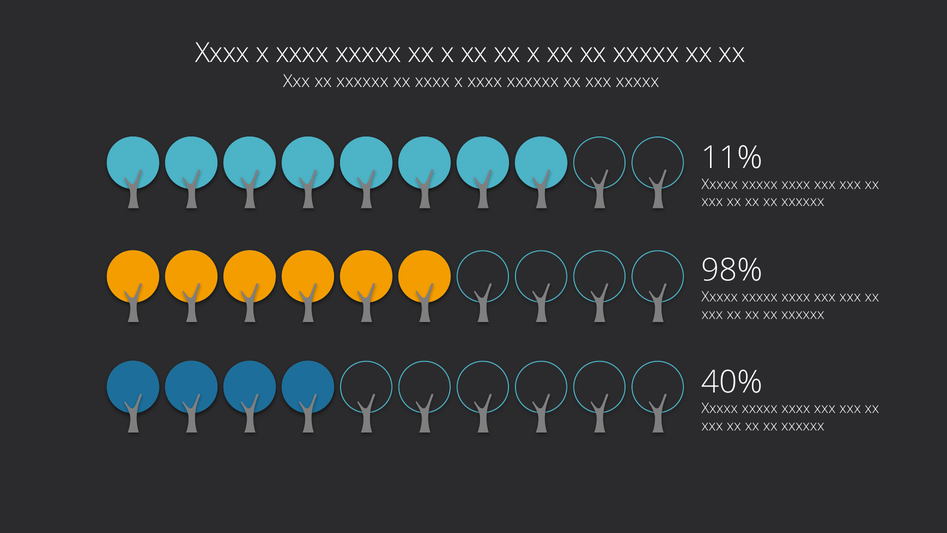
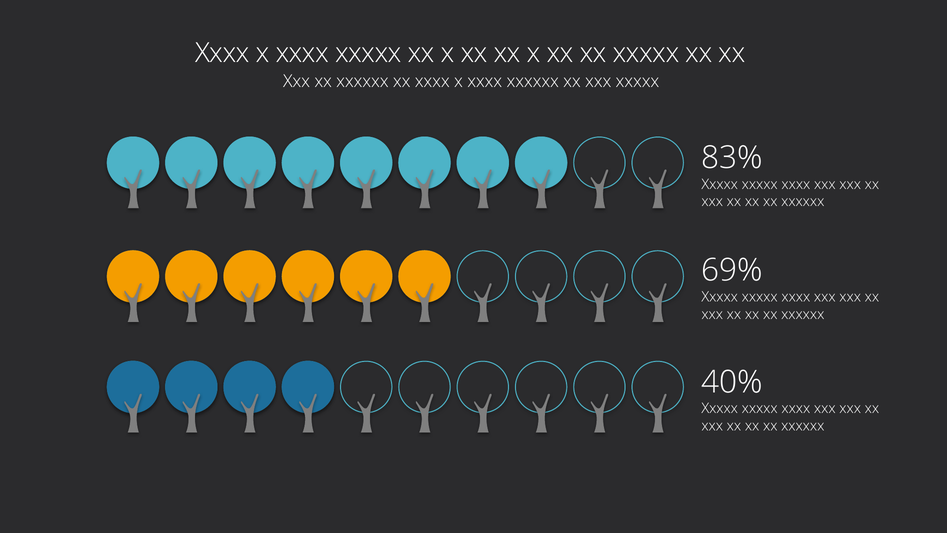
11%: 11% -> 83%
98%: 98% -> 69%
